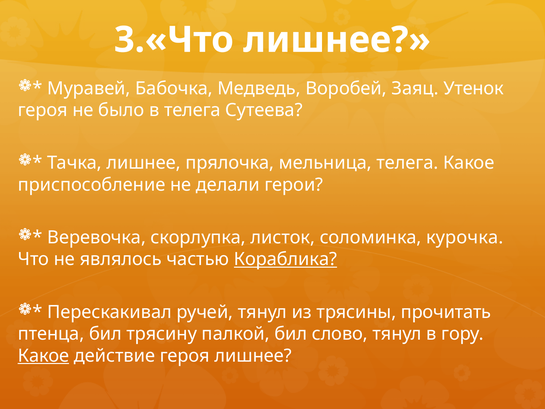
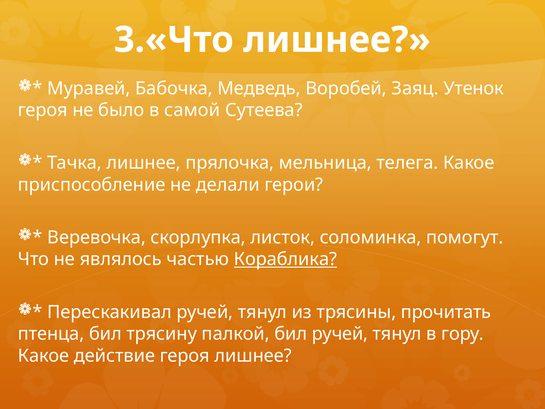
в телега: телега -> самой
курочка: курочка -> помогут
бил слово: слово -> ручей
Какое at (44, 355) underline: present -> none
